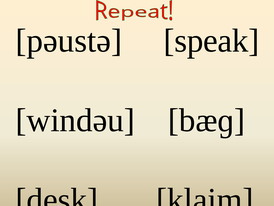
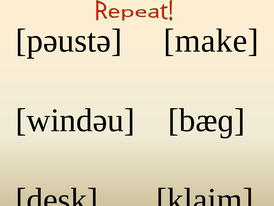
speak: speak -> make
